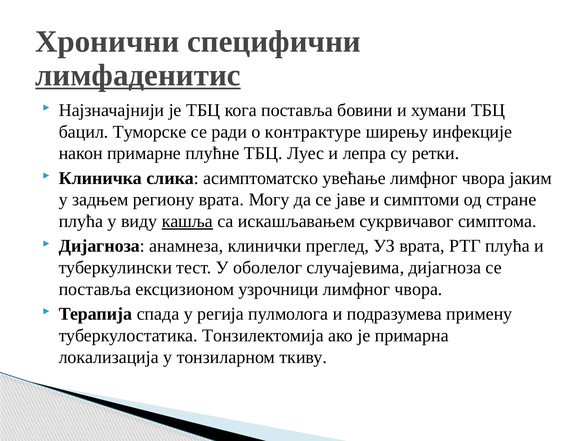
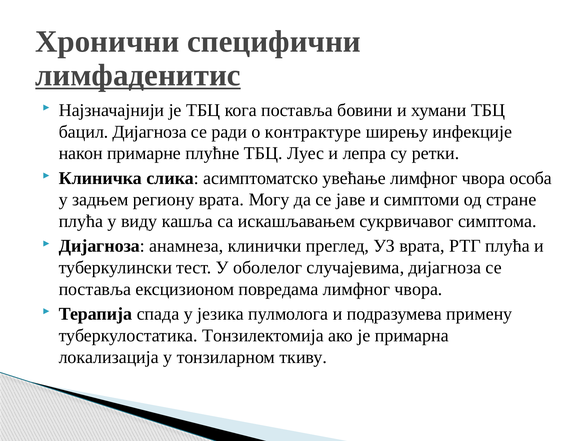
бацил Туморске: Туморске -> Дијагноза
јаким: јаким -> особа
кашља underline: present -> none
узрочници: узрочници -> повредама
регија: регија -> језика
